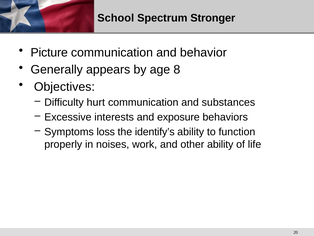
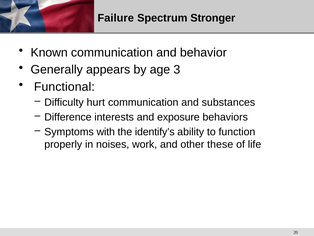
School: School -> Failure
Picture: Picture -> Known
8: 8 -> 3
Objectives: Objectives -> Functional
Excessive: Excessive -> Difference
loss: loss -> with
other ability: ability -> these
